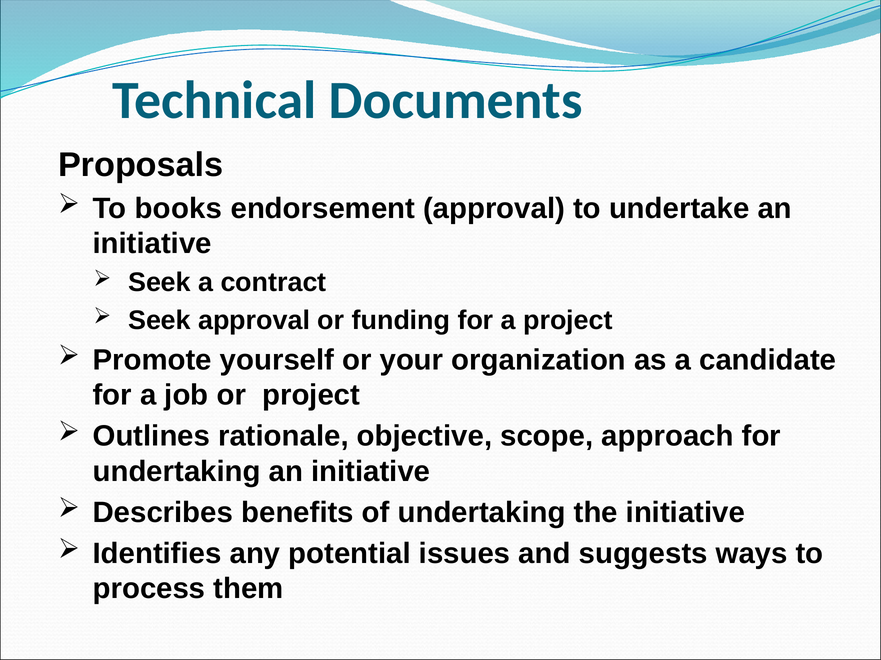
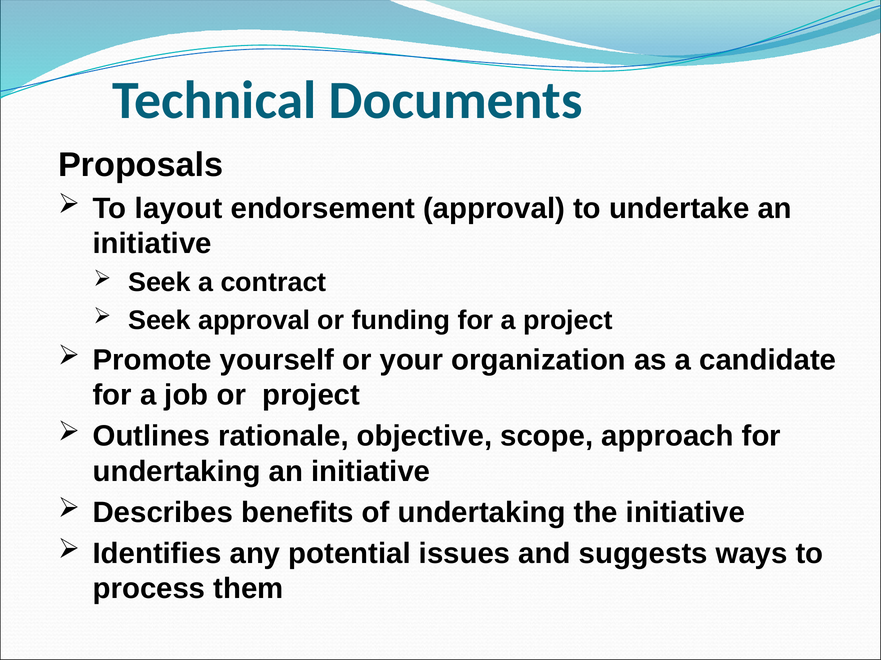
books: books -> layout
